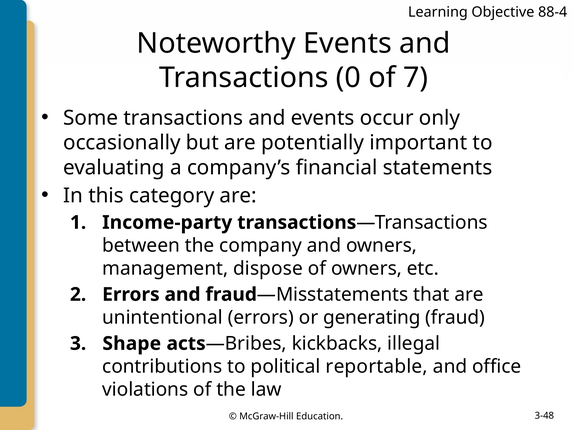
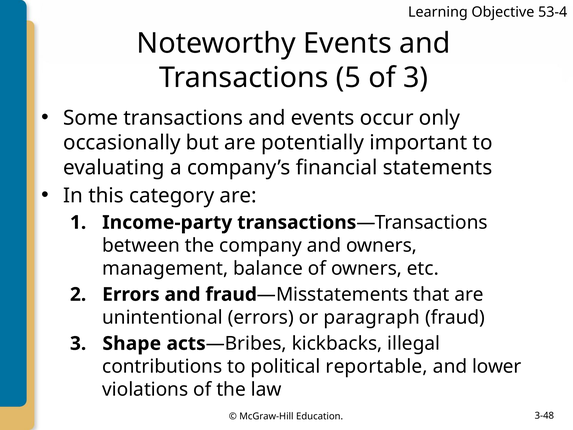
88-4: 88-4 -> 53-4
0: 0 -> 5
of 7: 7 -> 3
dispose: dispose -> balance
generating: generating -> paragraph
office: office -> lower
